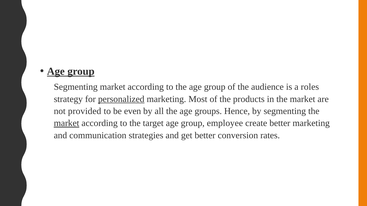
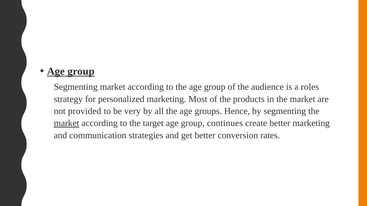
personalized underline: present -> none
even: even -> very
employee: employee -> continues
